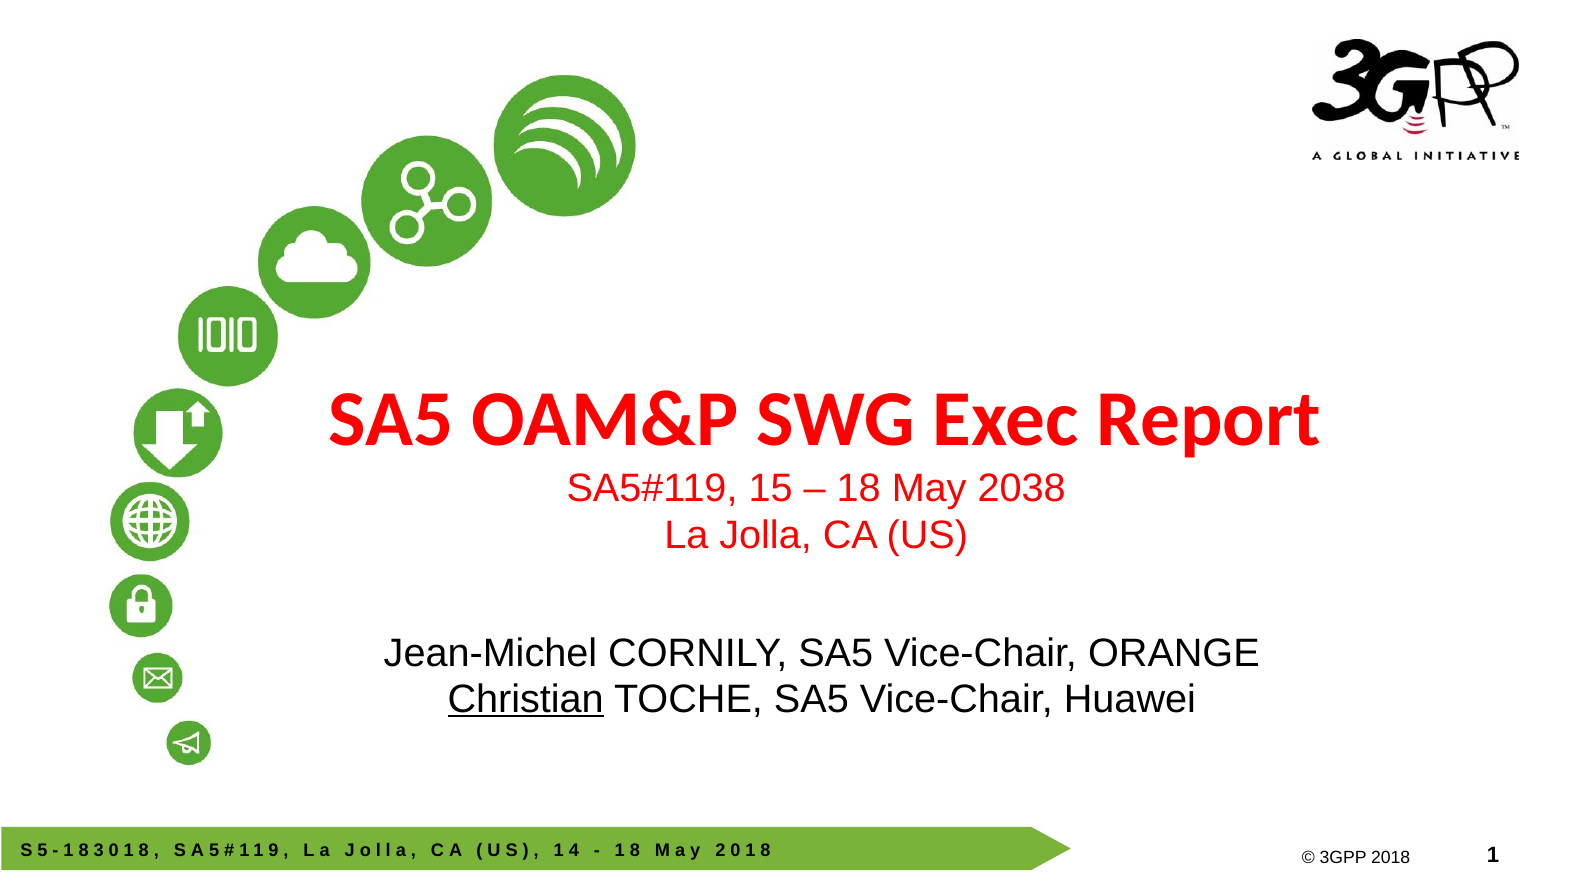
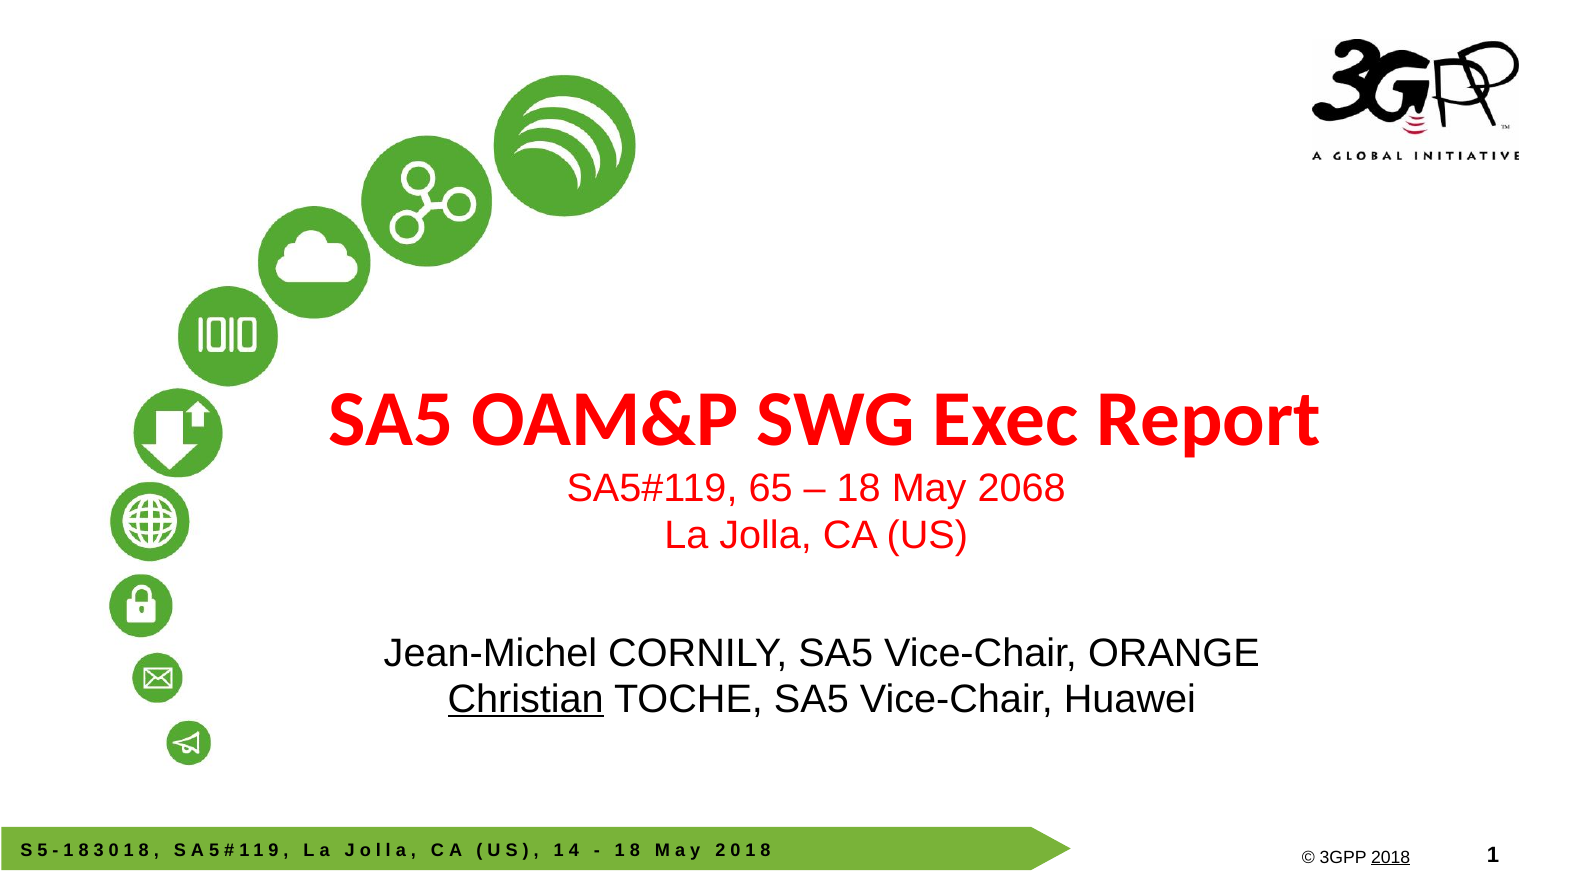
15: 15 -> 65
2038: 2038 -> 2068
2018 underline: none -> present
